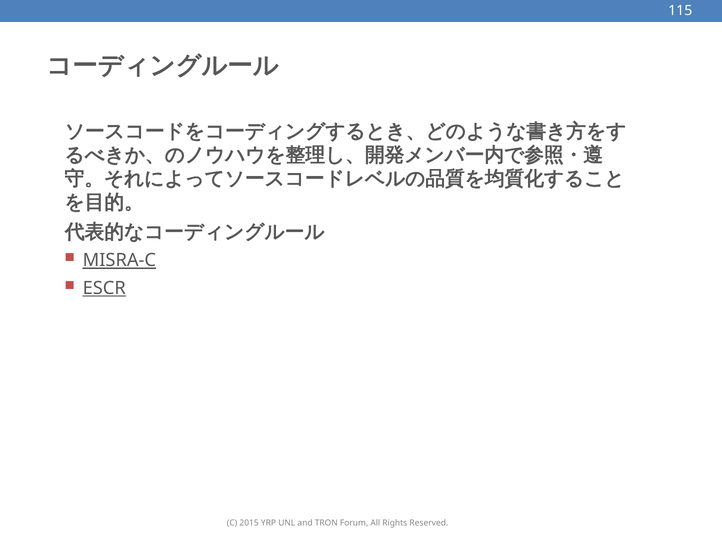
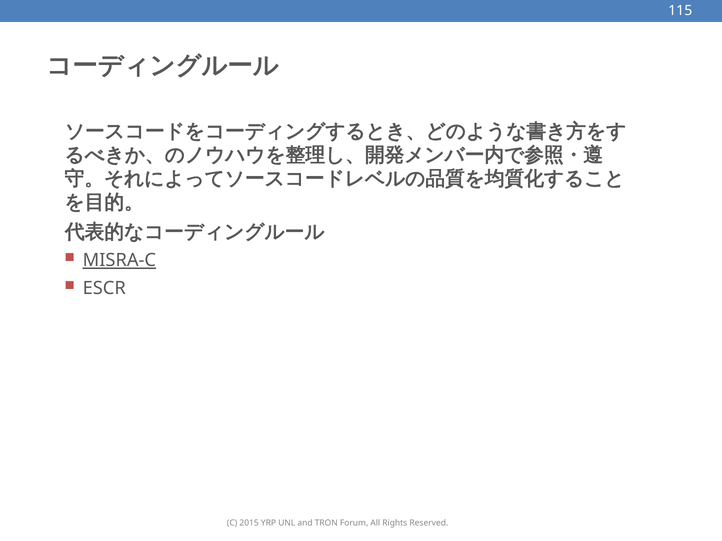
ESCR underline: present -> none
